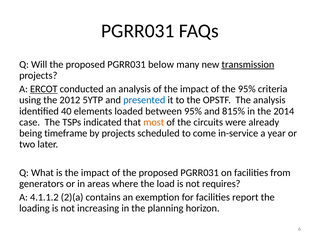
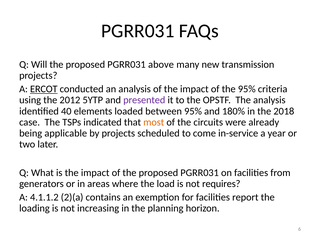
below: below -> above
transmission underline: present -> none
presented colour: blue -> purple
815%: 815% -> 180%
2014: 2014 -> 2018
timeframe: timeframe -> applicable
